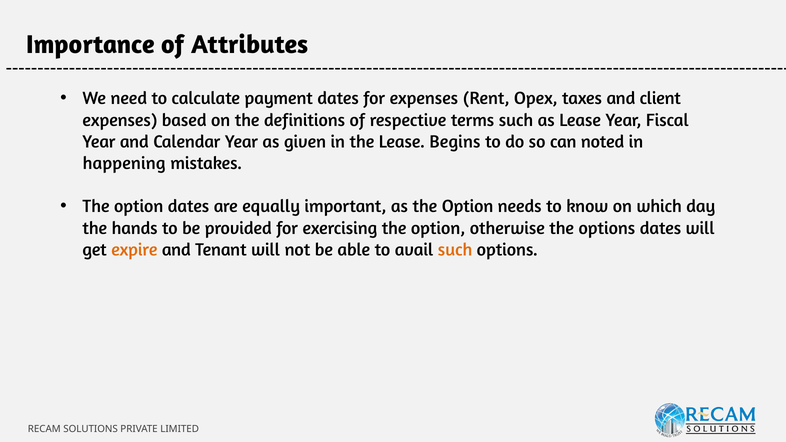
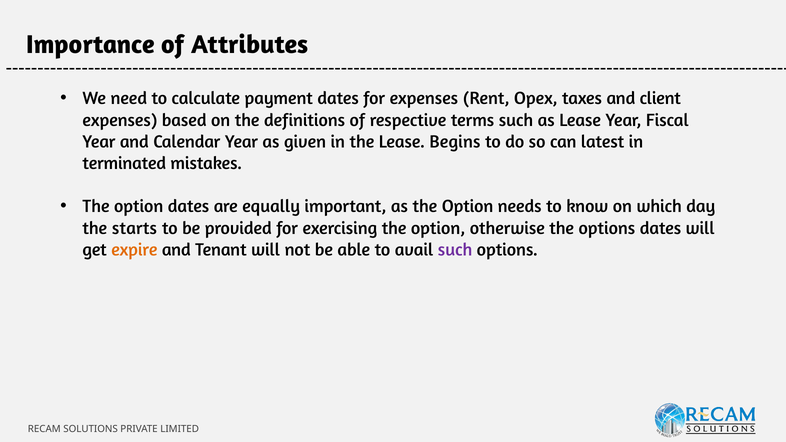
noted: noted -> latest
happening: happening -> terminated
hands: hands -> starts
such at (455, 250) colour: orange -> purple
